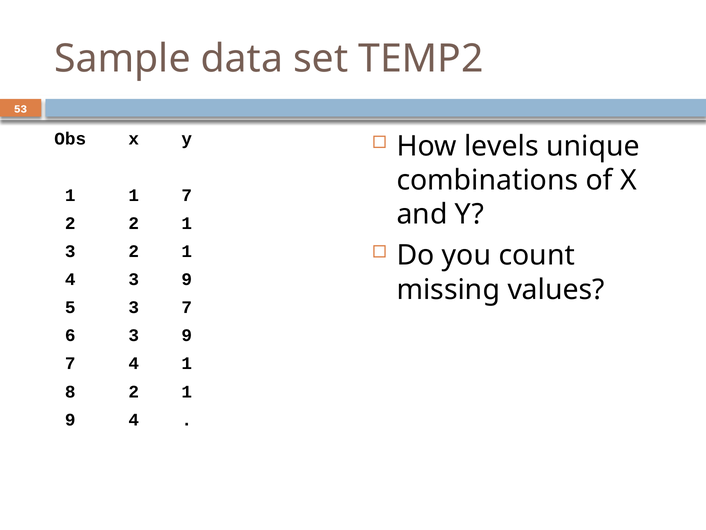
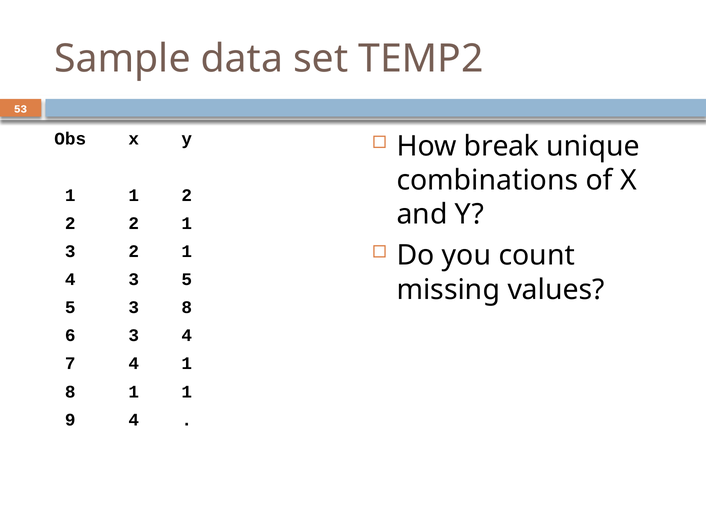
levels: levels -> break
1 7: 7 -> 2
4 3 9: 9 -> 5
3 7: 7 -> 8
6 3 9: 9 -> 4
8 2: 2 -> 1
